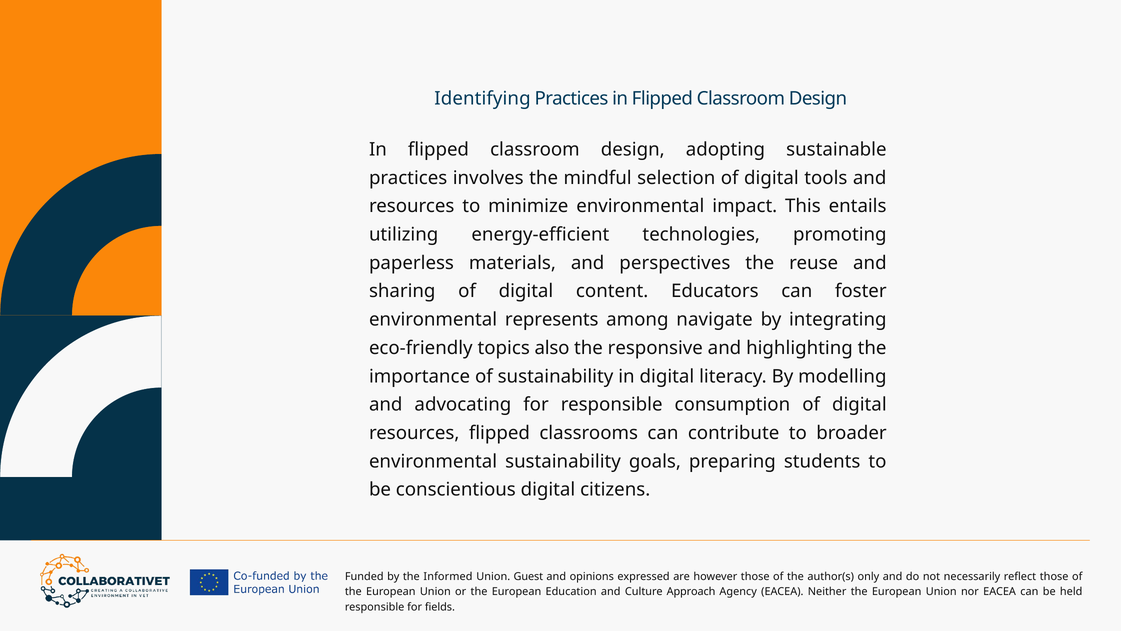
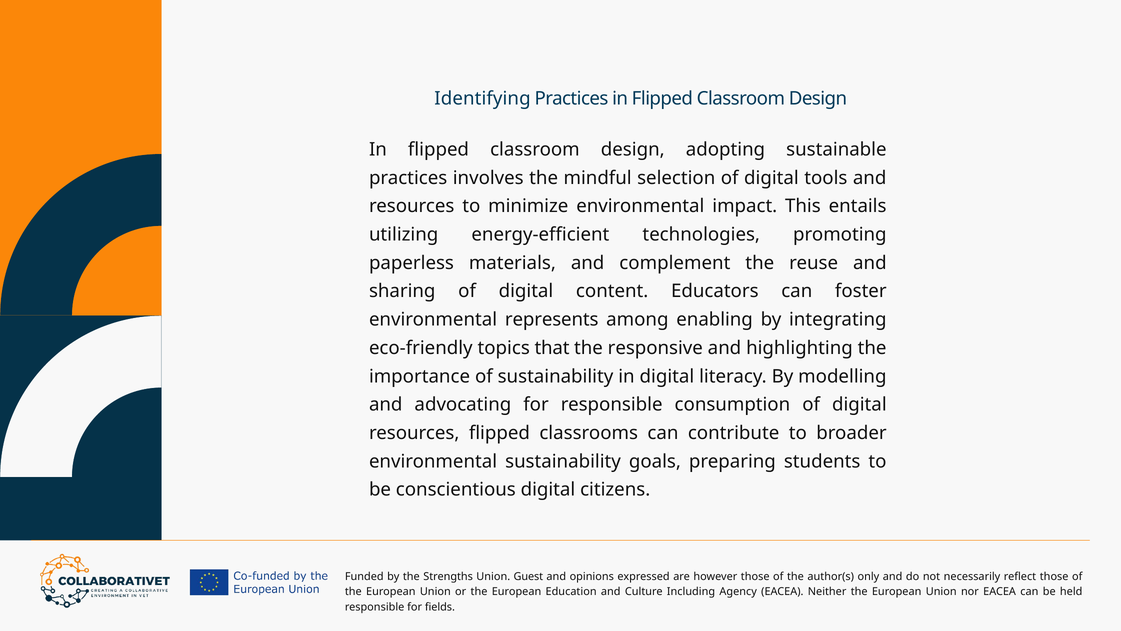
perspectives: perspectives -> complement
navigate: navigate -> enabling
also: also -> that
Informed: Informed -> Strengths
Approach: Approach -> Including
